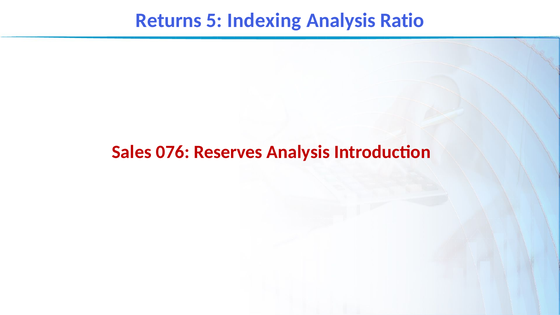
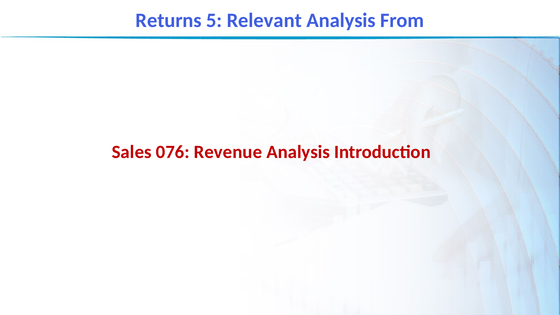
Indexing: Indexing -> Relevant
Ratio: Ratio -> From
Reserves: Reserves -> Revenue
